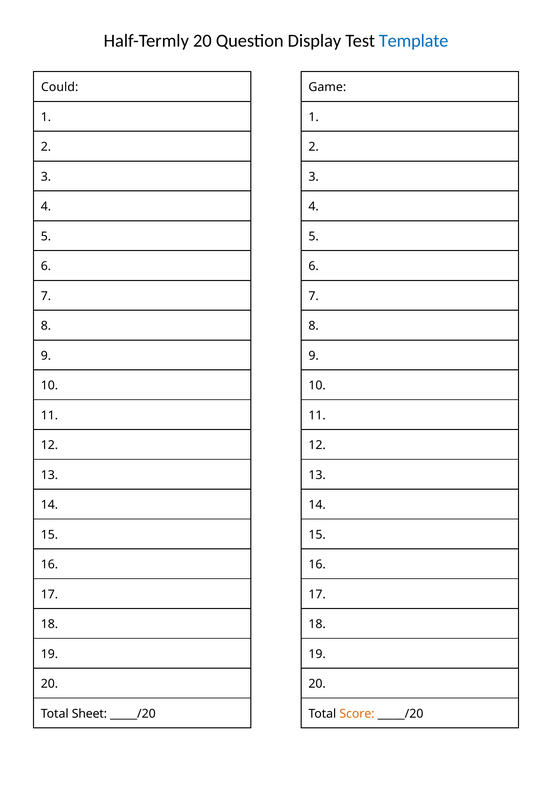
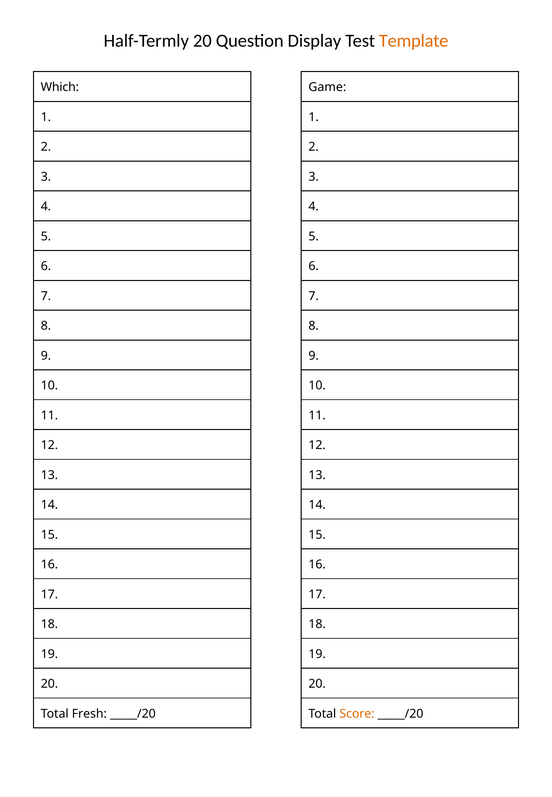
Template colour: blue -> orange
Could: Could -> Which
Sheet: Sheet -> Fresh
